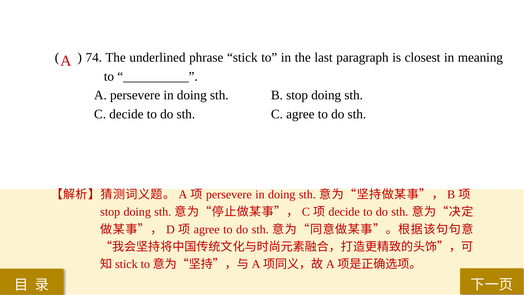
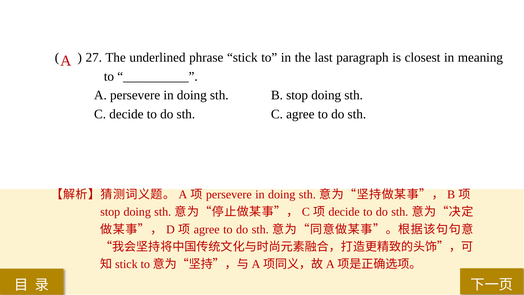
74: 74 -> 27
